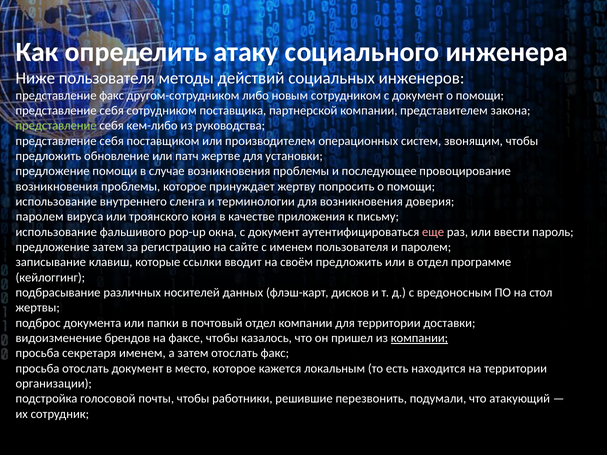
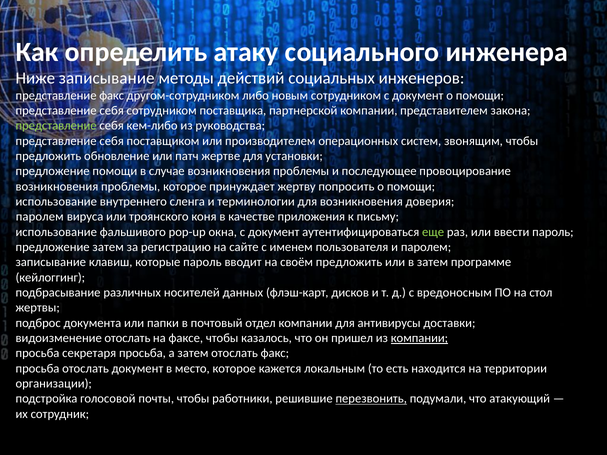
Ниже пользователя: пользователя -> записывание
еще colour: pink -> light green
которые ссылки: ссылки -> пароль
в отдел: отдел -> затем
для территории: территории -> антивирусы
видоизменение брендов: брендов -> отослать
секретаря именем: именем -> просьба
перезвонить underline: none -> present
